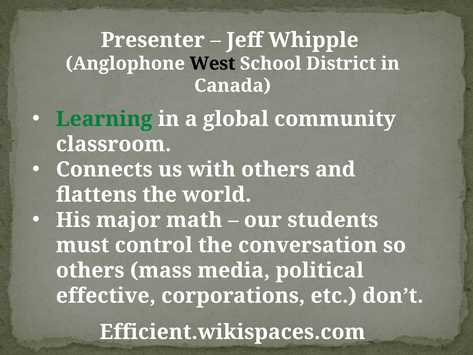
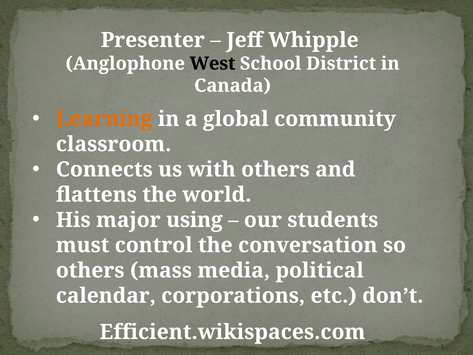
Learning colour: green -> orange
math: math -> using
effective: effective -> calendar
